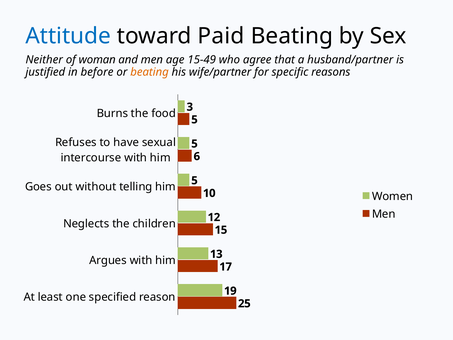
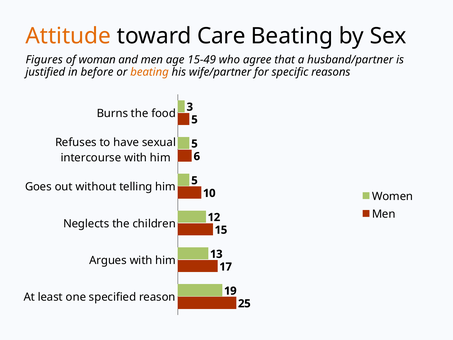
Attitude colour: blue -> orange
Paid: Paid -> Care
Neither: Neither -> Figures
